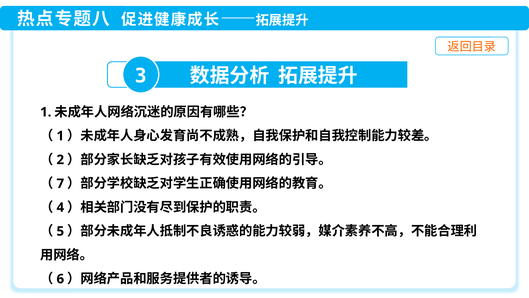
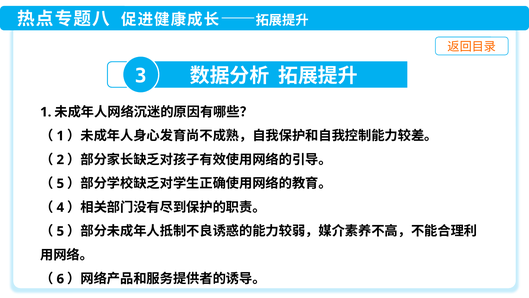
7 at (60, 183): 7 -> 5
